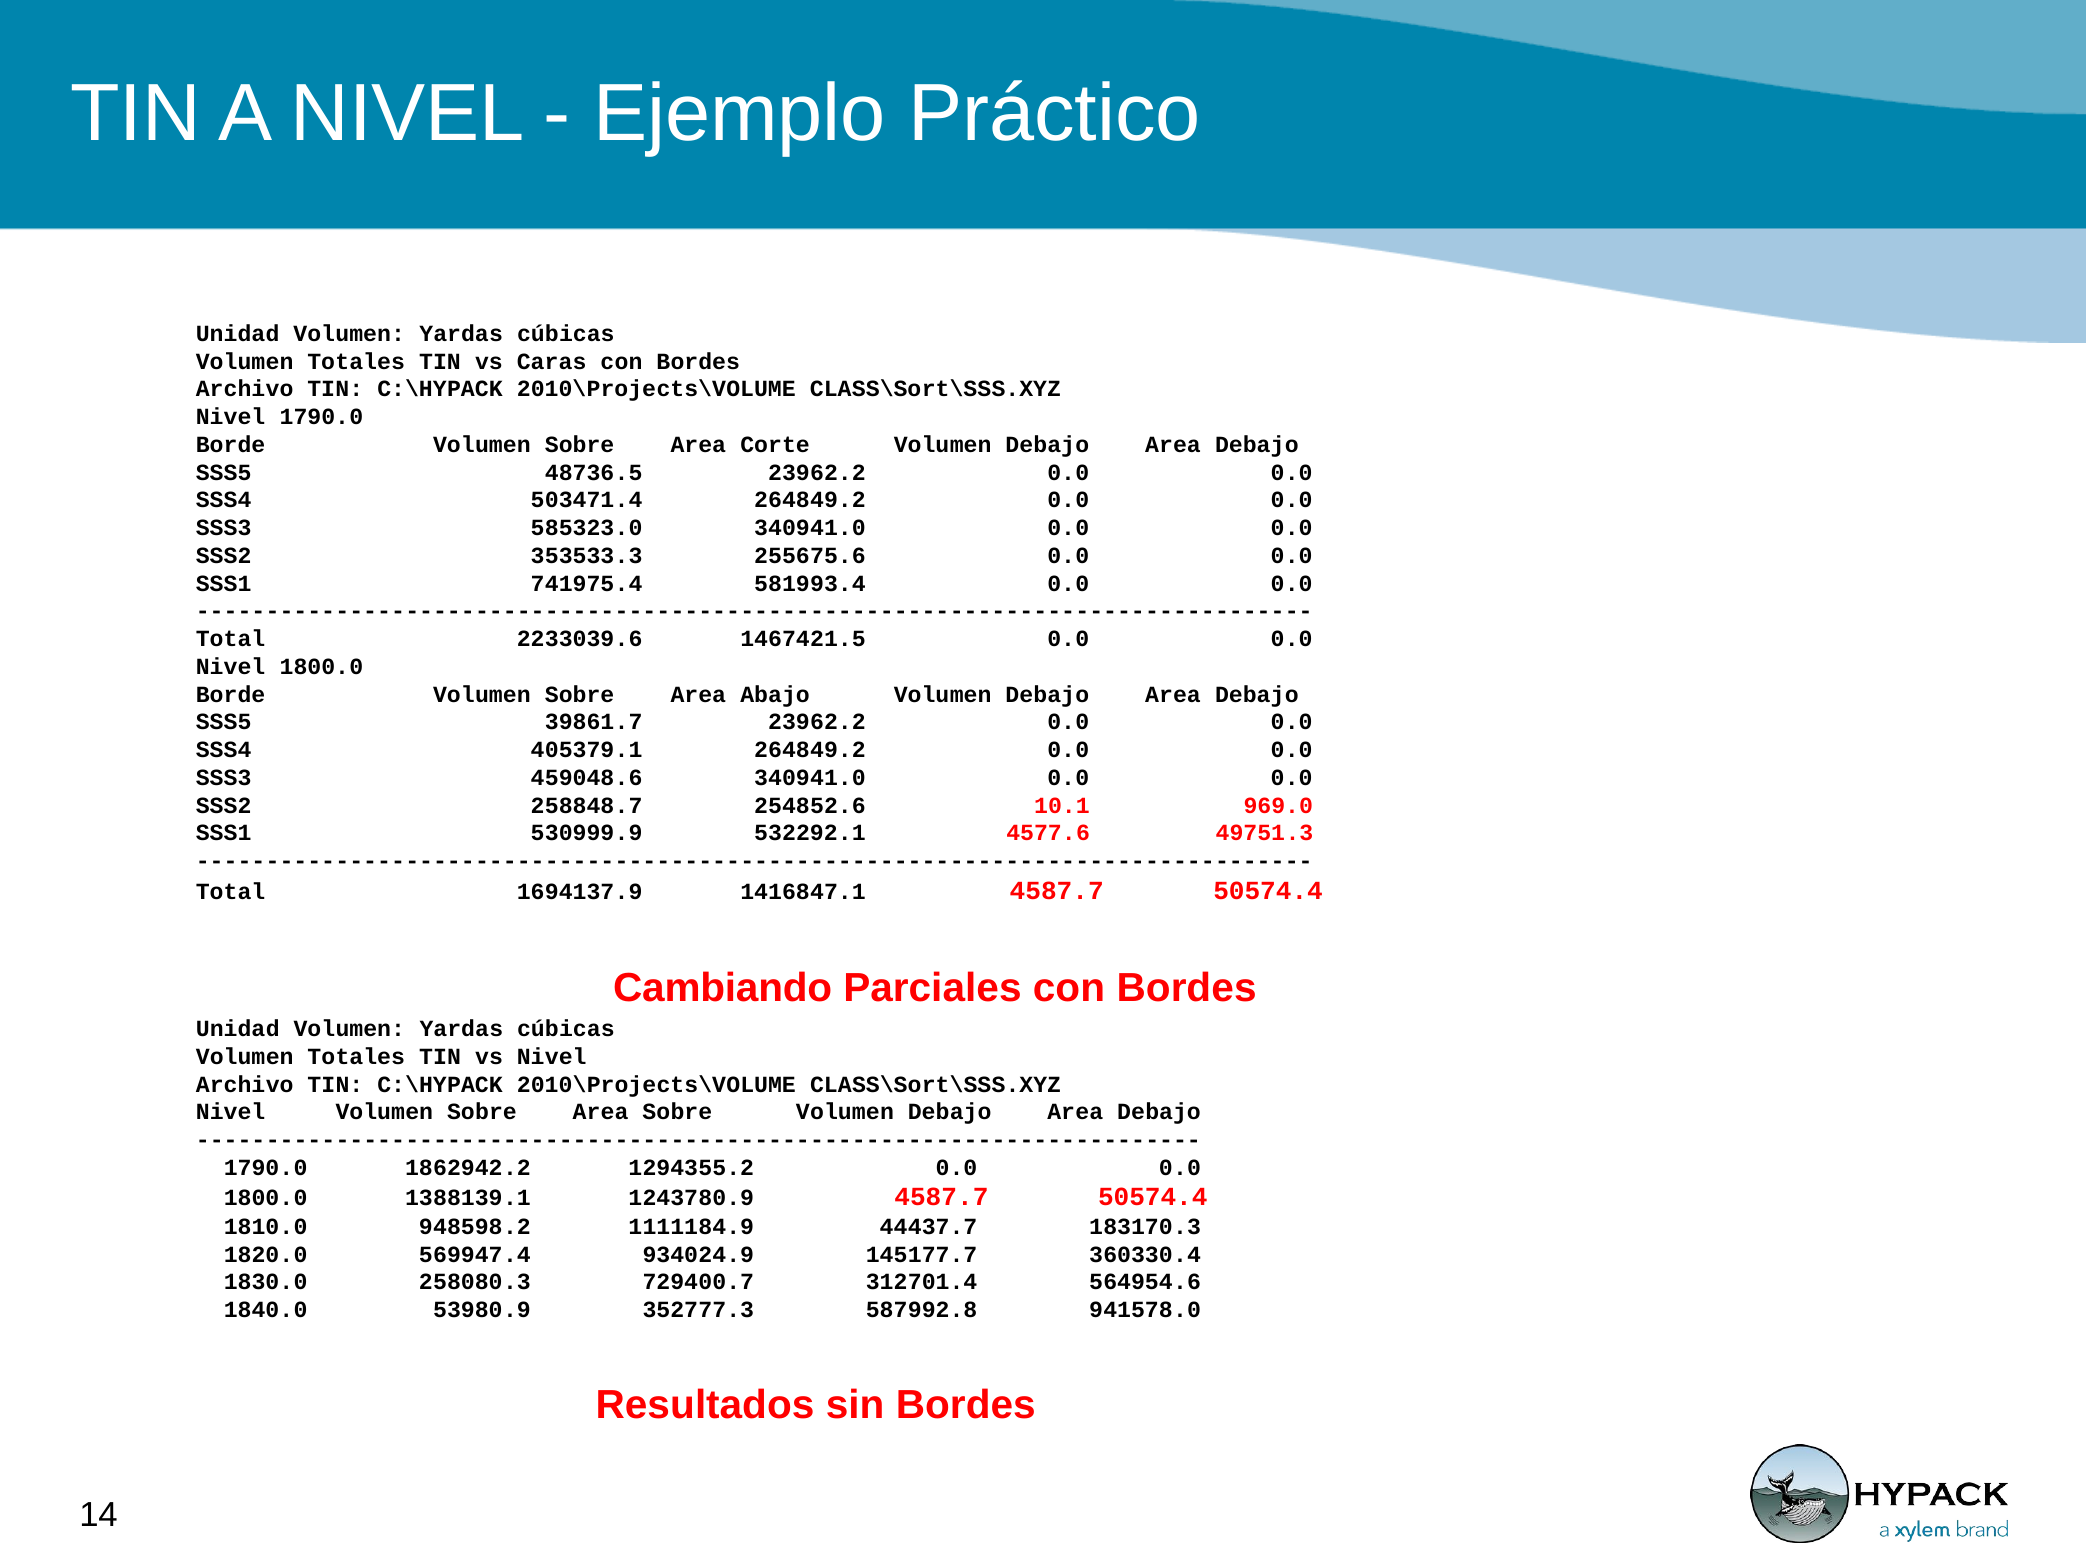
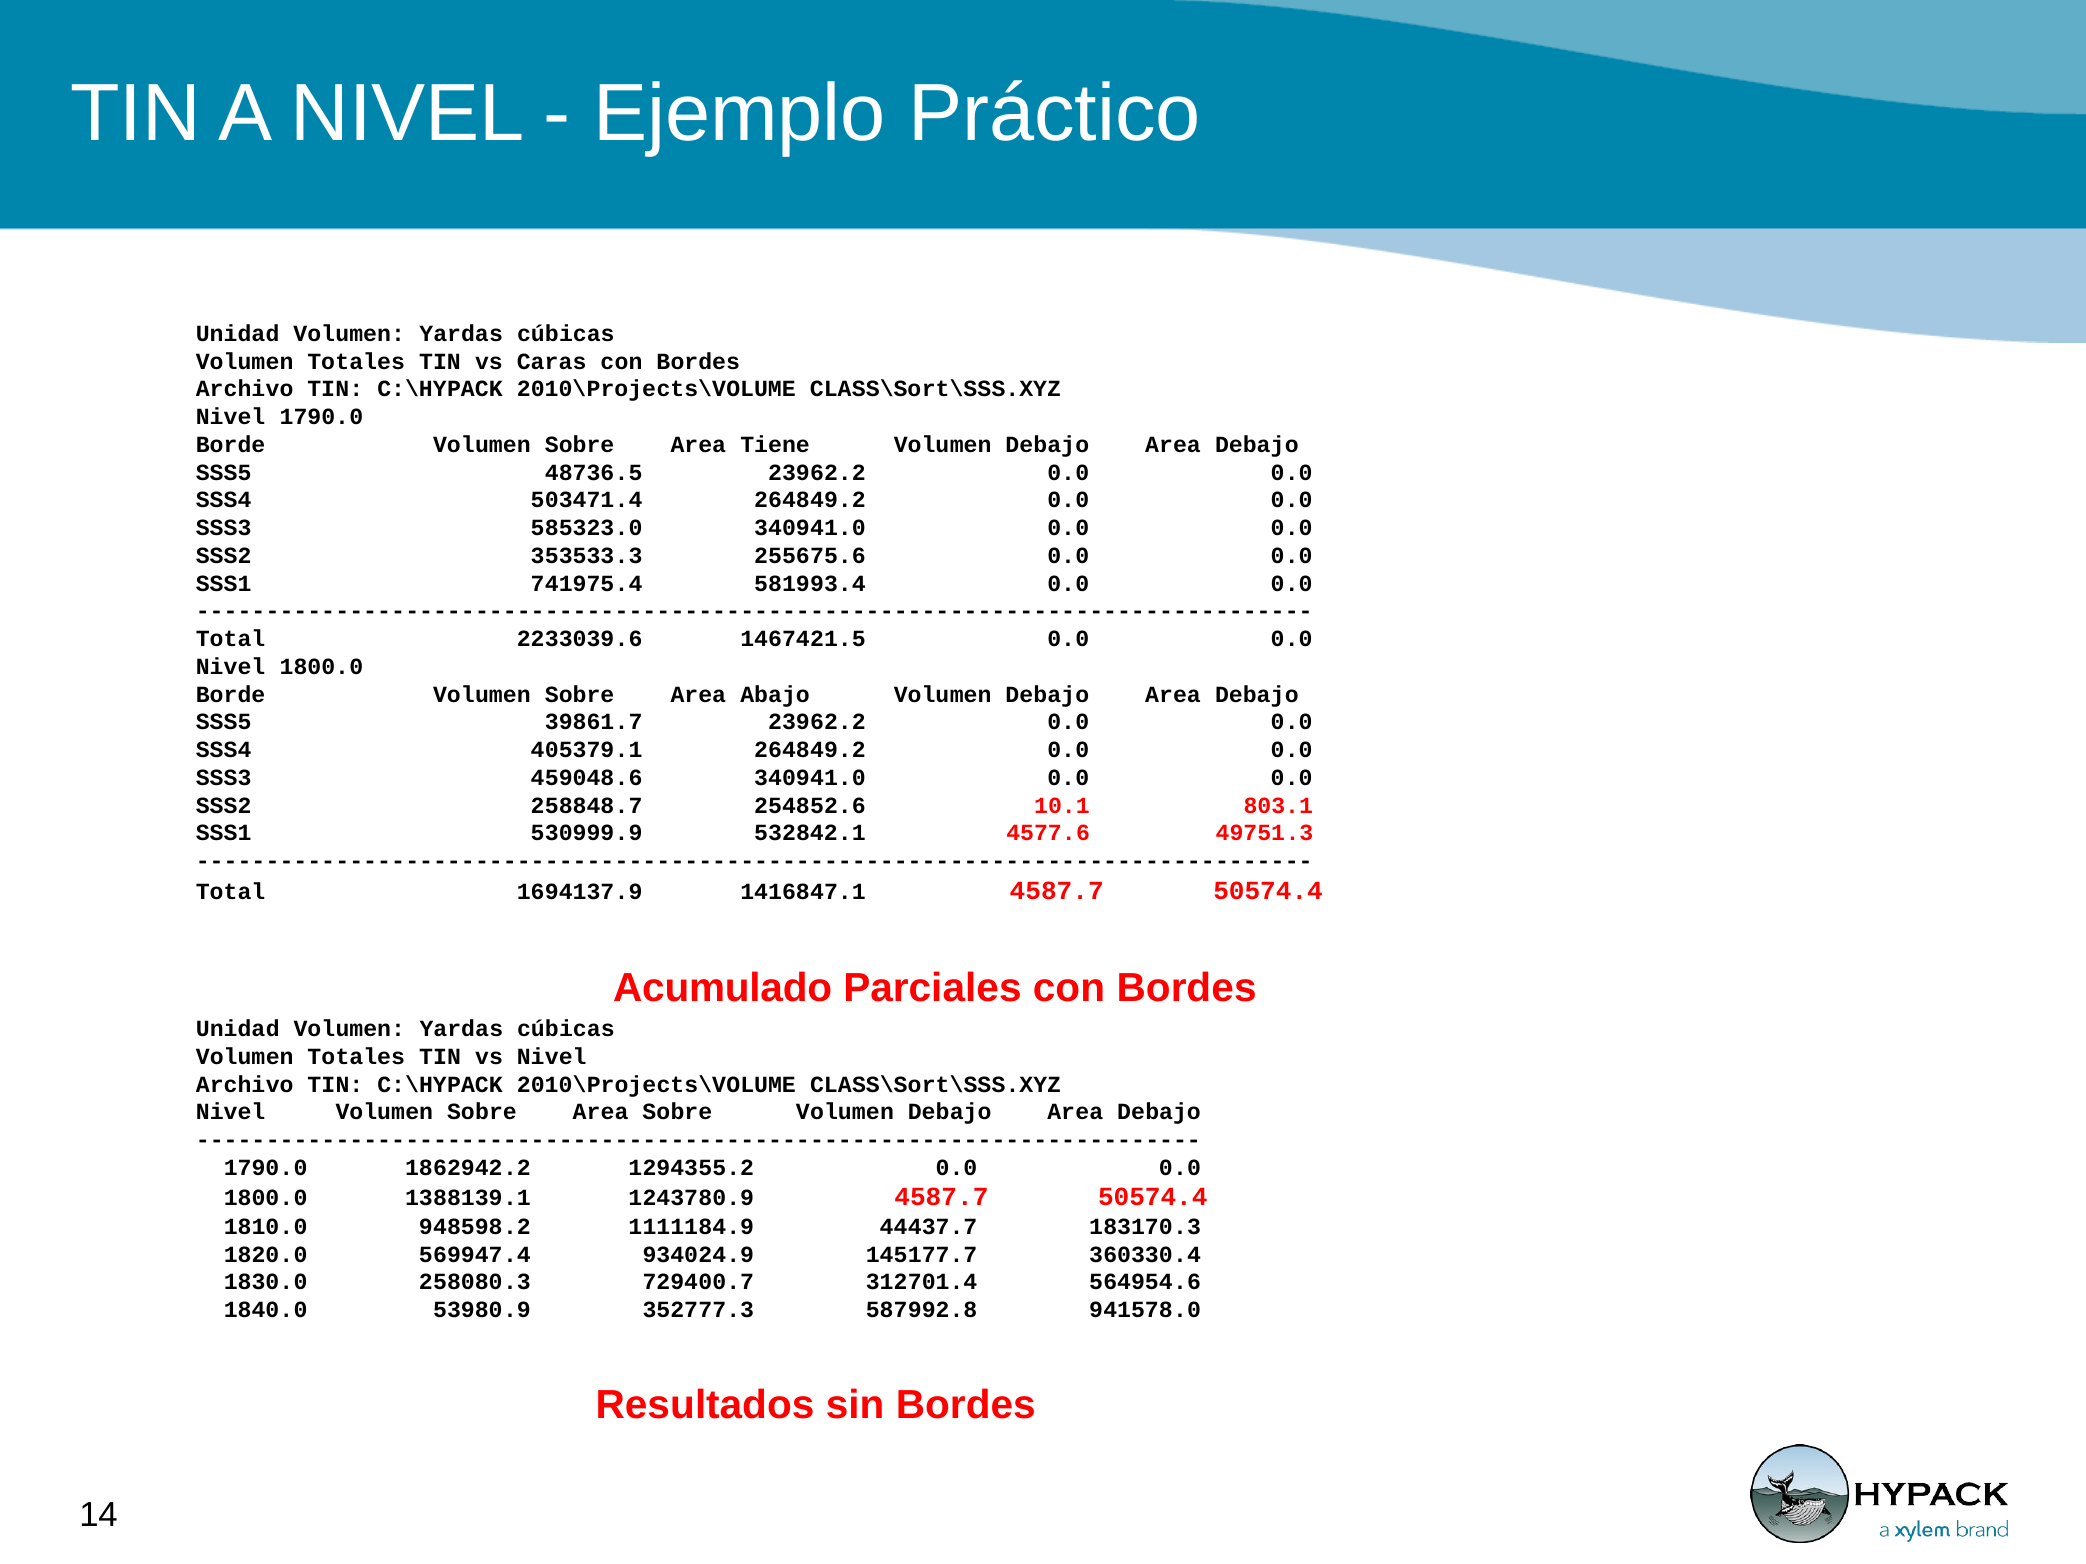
Corte: Corte -> Tiene
969.0: 969.0 -> 803.1
532292.1: 532292.1 -> 532842.1
Cambiando: Cambiando -> Acumulado
